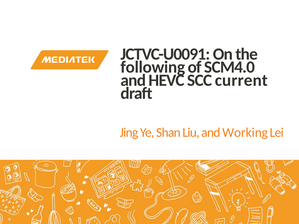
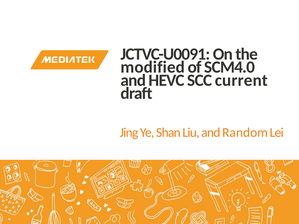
following: following -> modified
Working: Working -> Random
